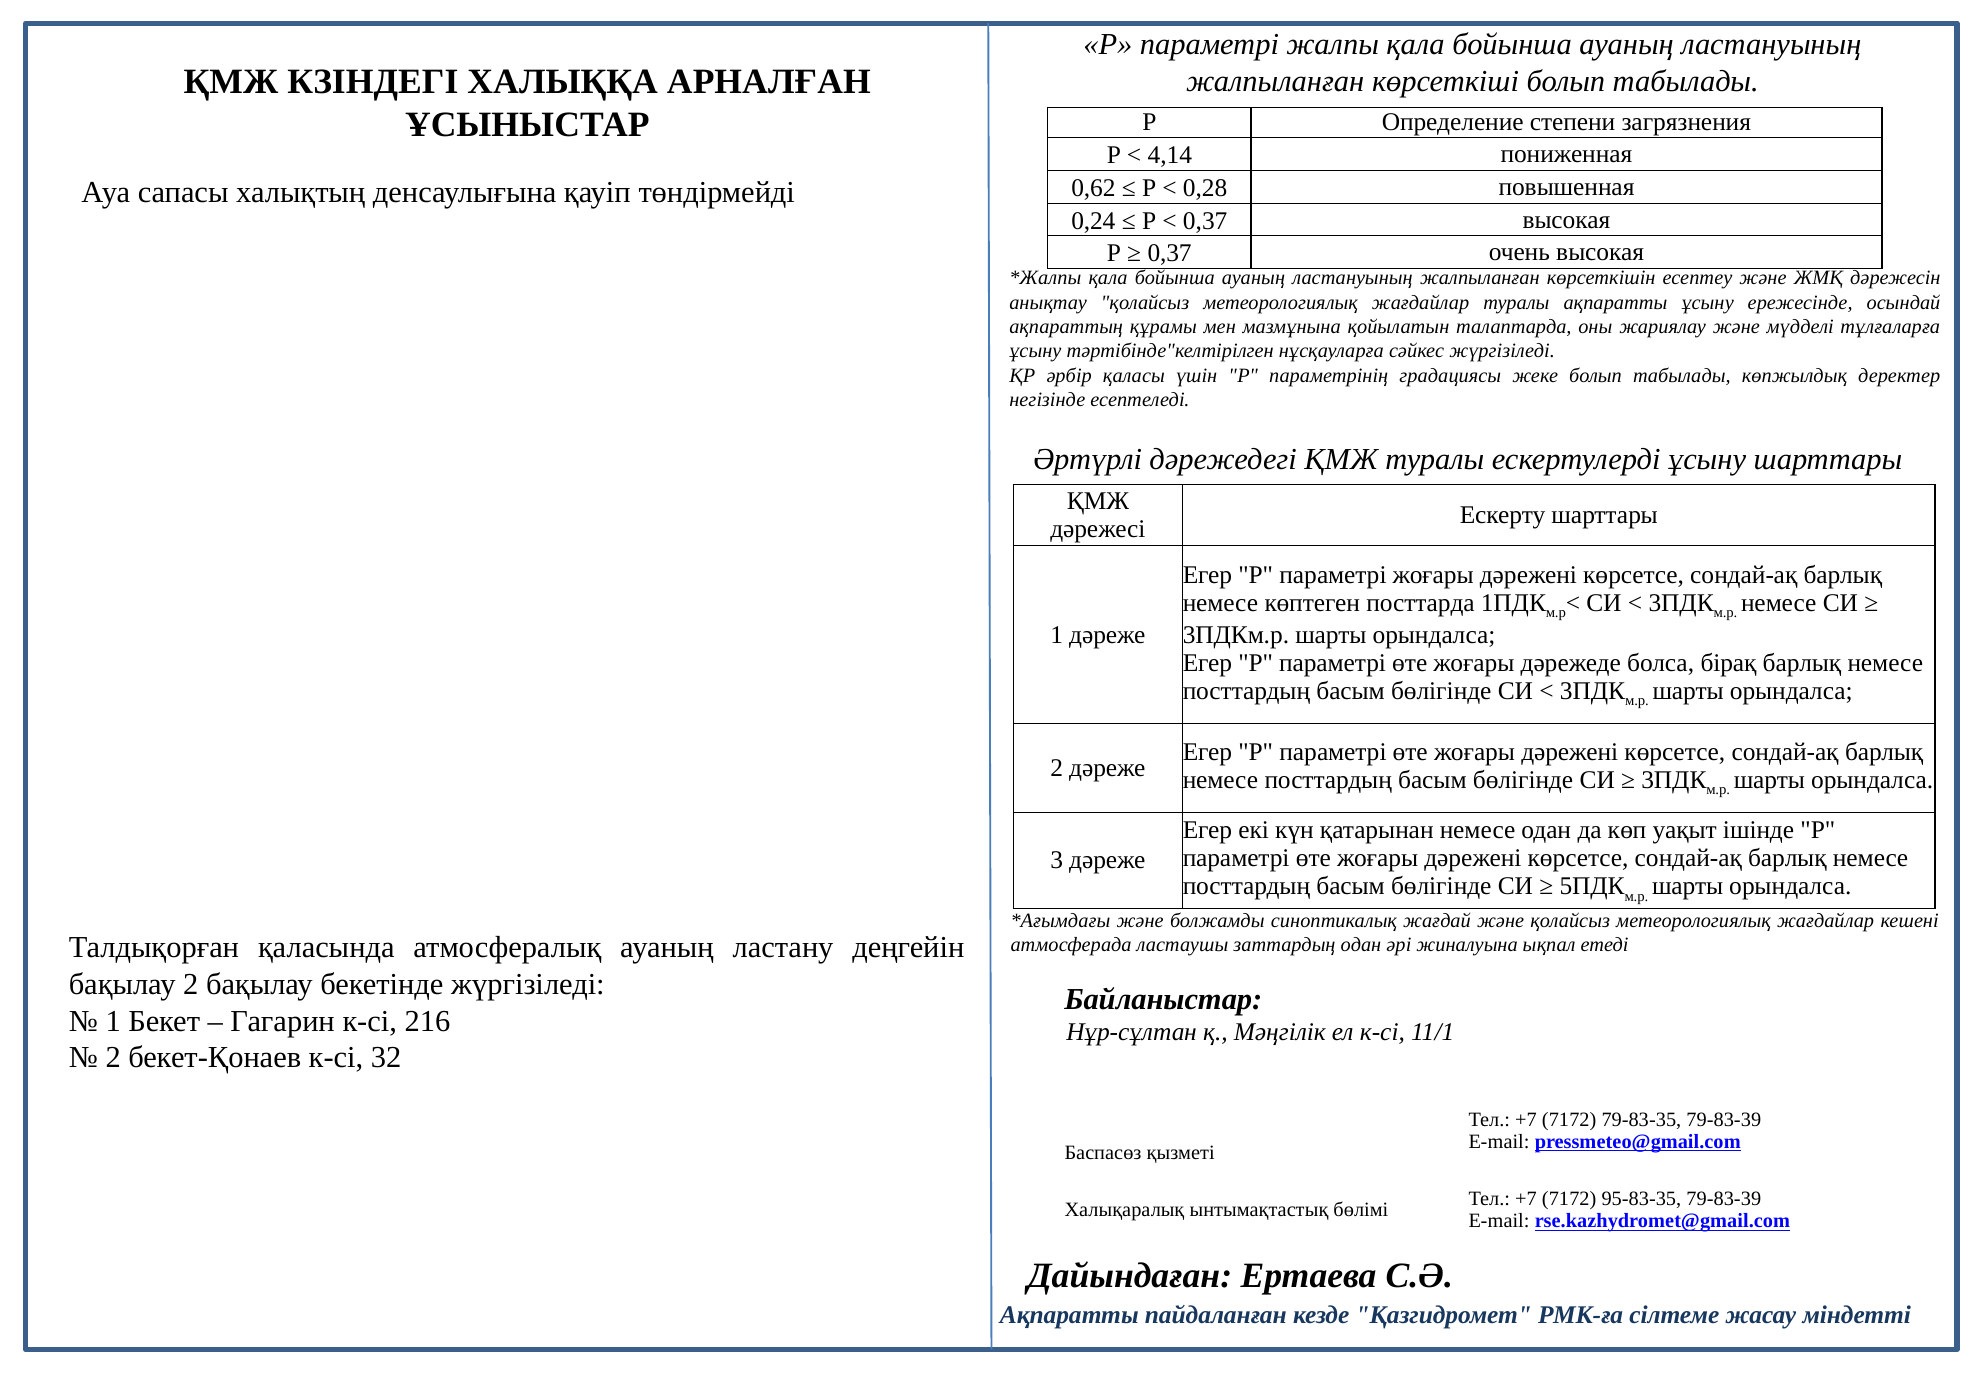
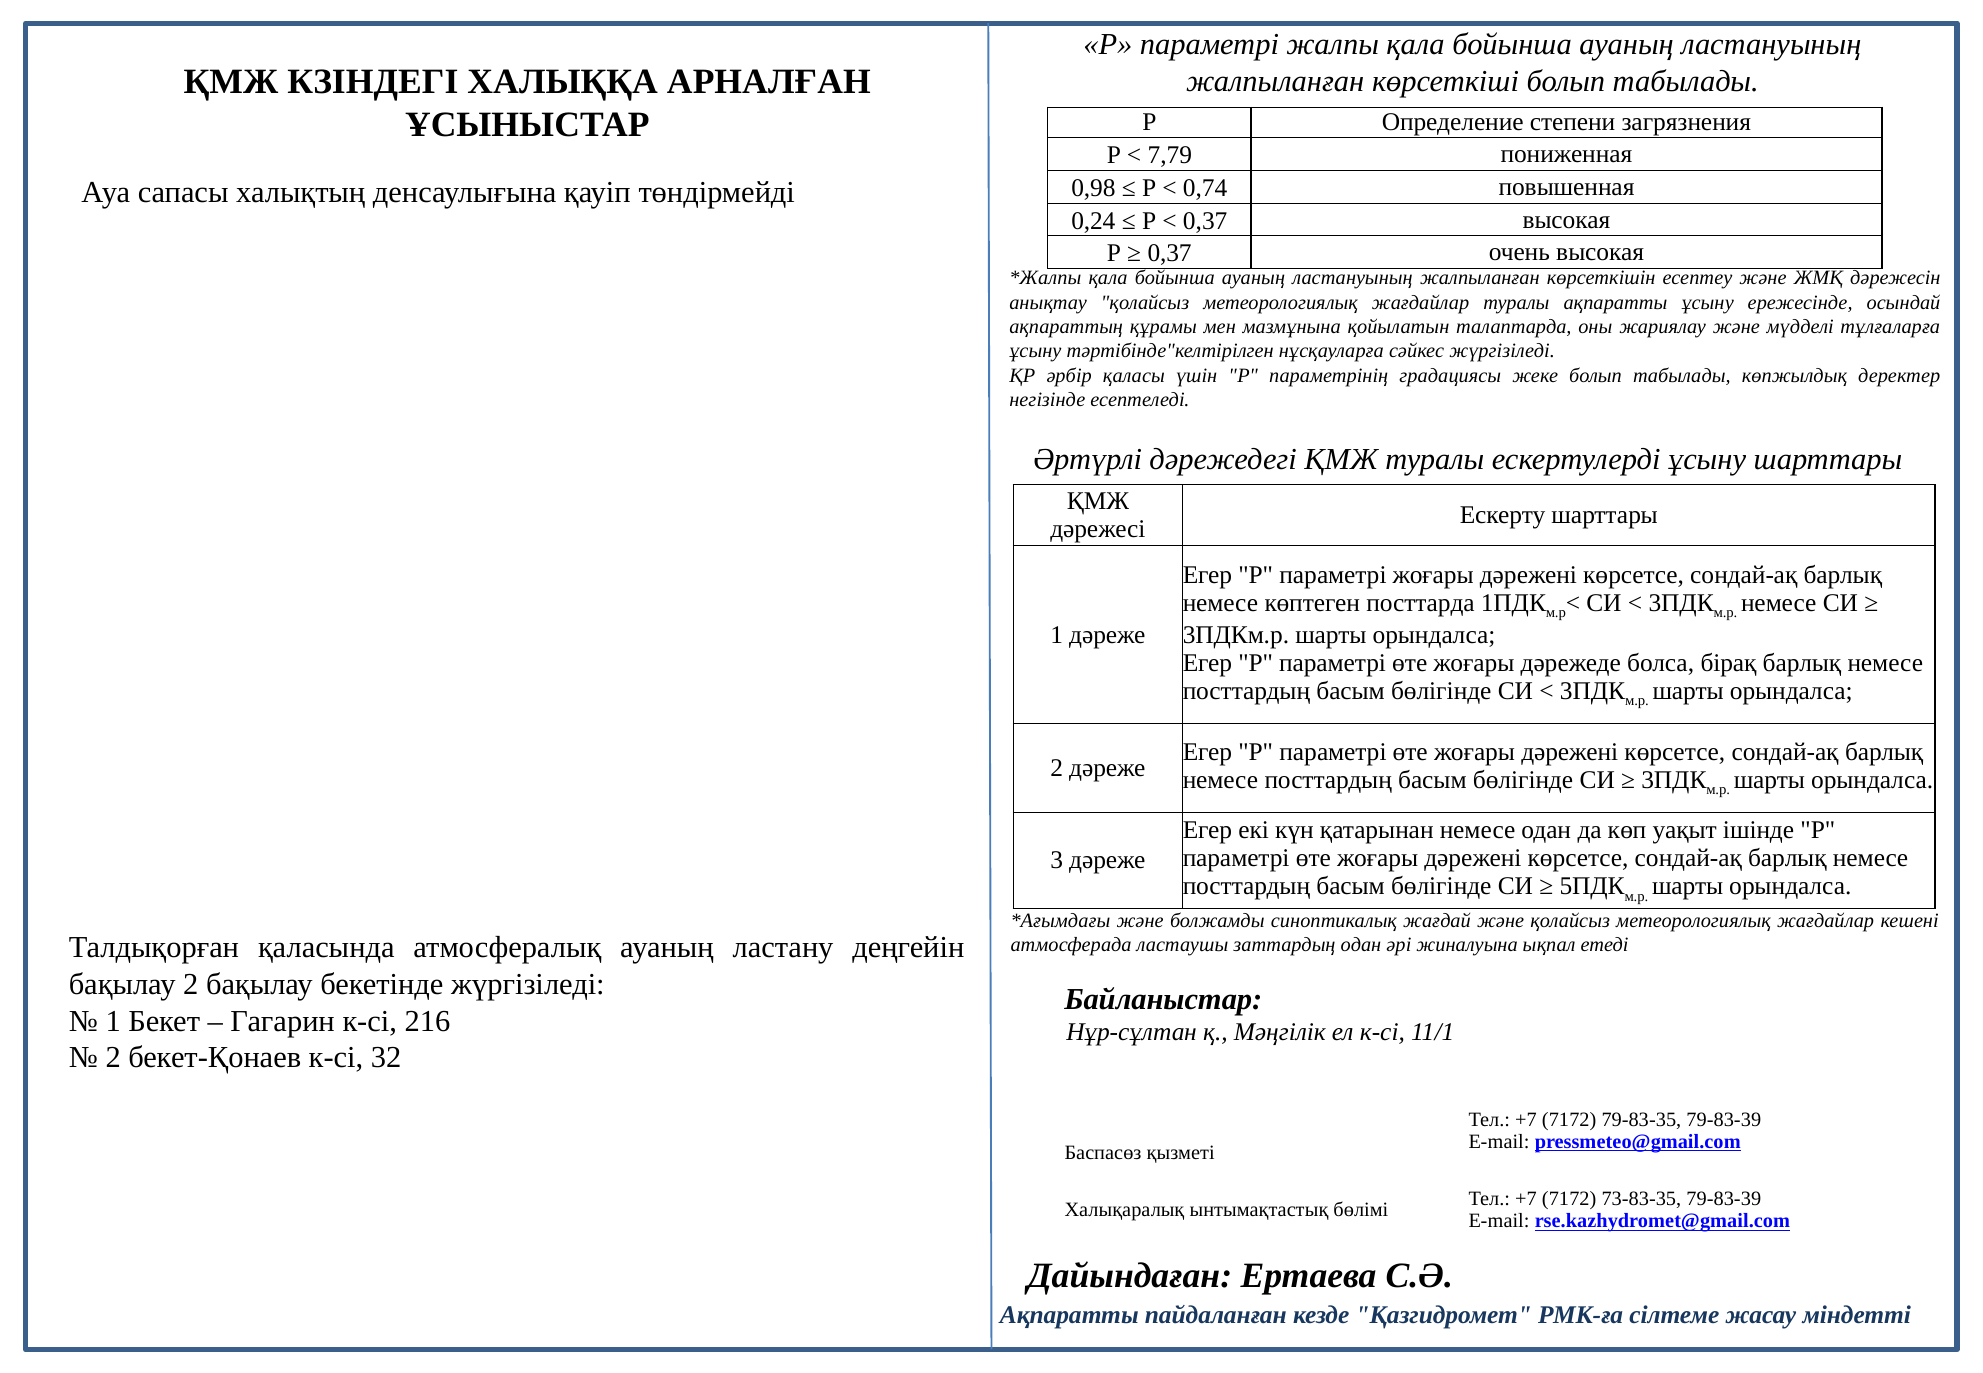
4,14: 4,14 -> 7,79
0,62: 0,62 -> 0,98
0,28: 0,28 -> 0,74
95-83-35: 95-83-35 -> 73-83-35
